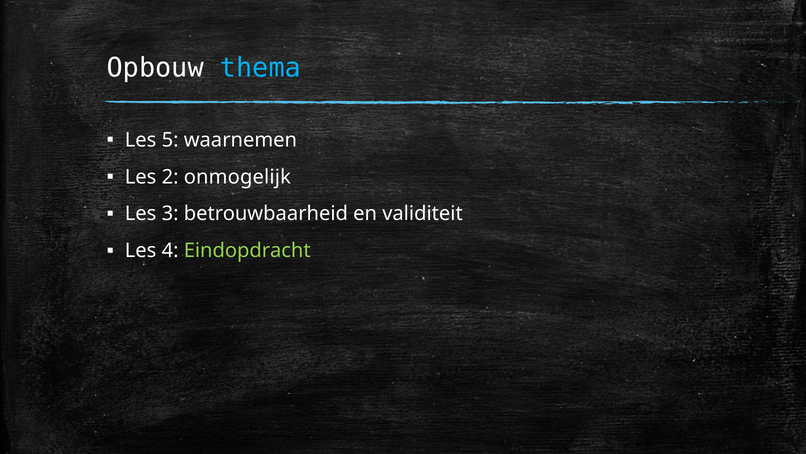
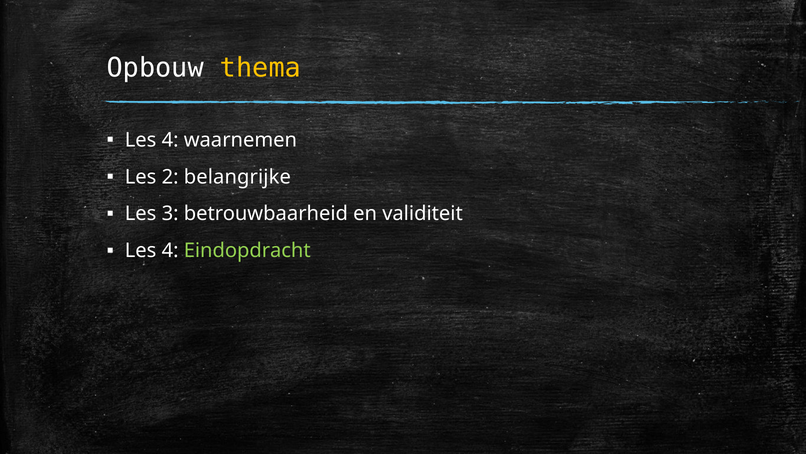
thema colour: light blue -> yellow
5 at (170, 140): 5 -> 4
onmogelijk: onmogelijk -> belangrijke
